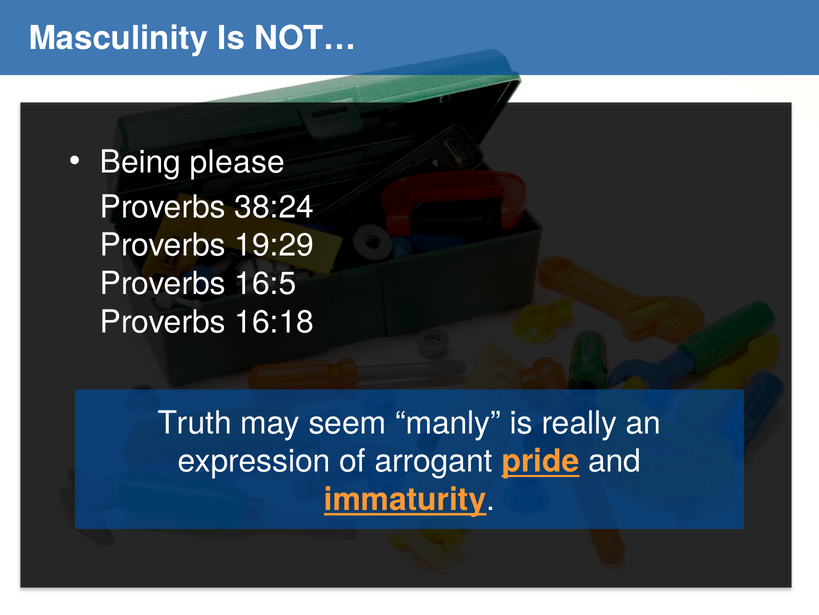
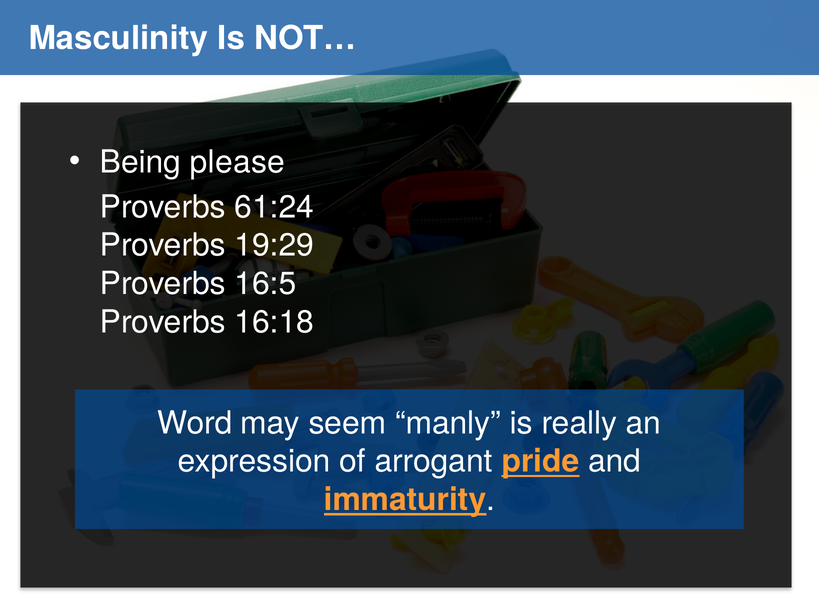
38:24: 38:24 -> 61:24
Truth: Truth -> Word
